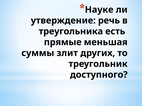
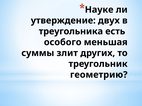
речь: речь -> двух
прямые: прямые -> особого
доступного: доступного -> геометрию
